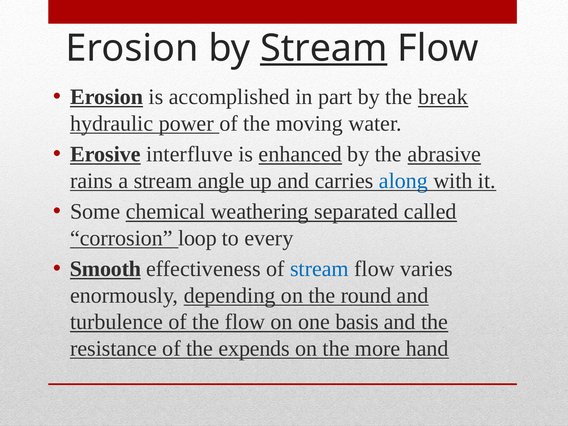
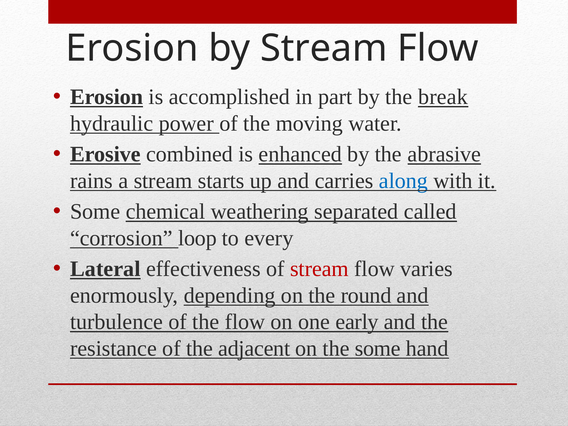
Stream at (324, 48) underline: present -> none
interfluve: interfluve -> combined
angle: angle -> starts
Smooth: Smooth -> Lateral
stream at (319, 269) colour: blue -> red
basis: basis -> early
expends: expends -> adjacent
the more: more -> some
